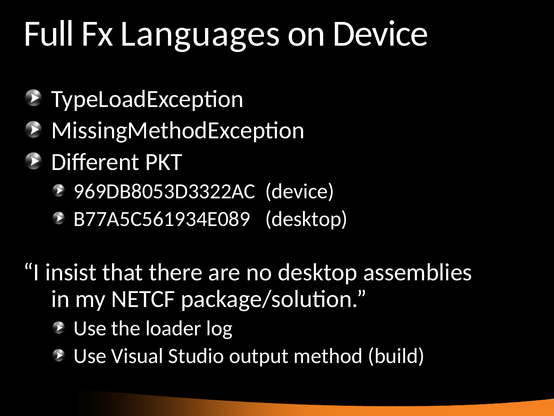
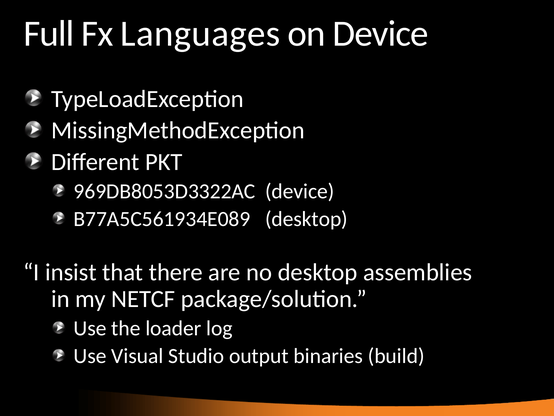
method: method -> binaries
